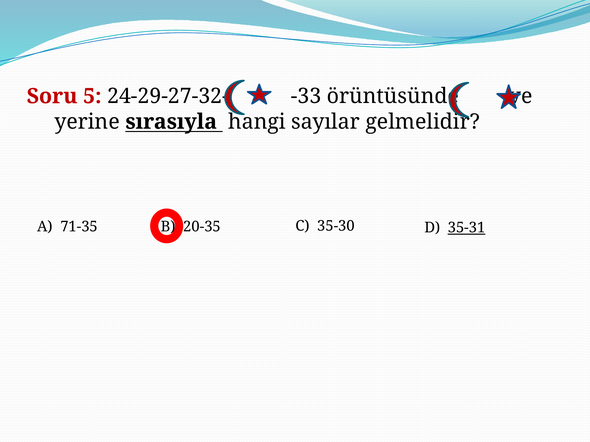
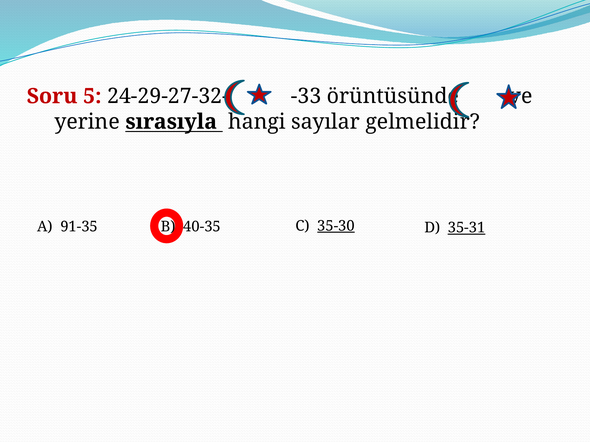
71-35: 71-35 -> 91-35
20-35: 20-35 -> 40-35
35-30 underline: none -> present
